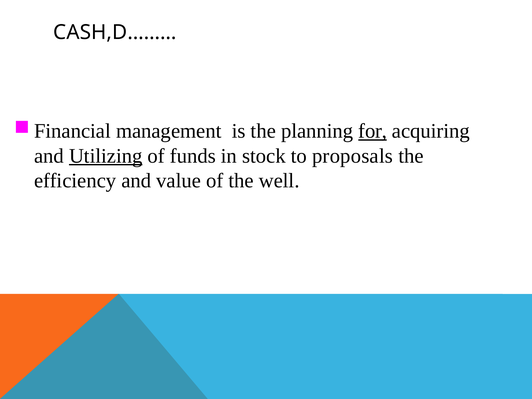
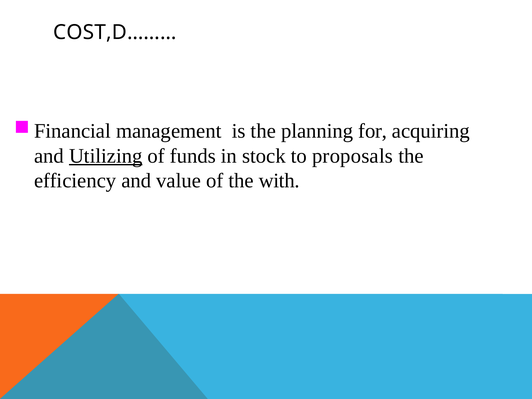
CASH,D………: CASH,D……… -> COST,D………
for underline: present -> none
well: well -> with
